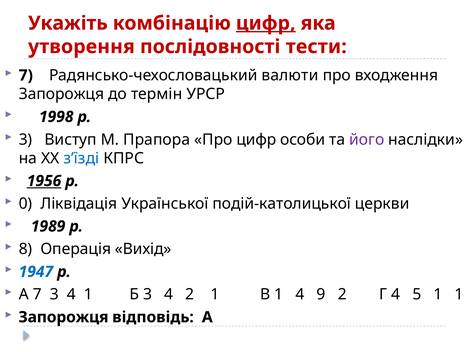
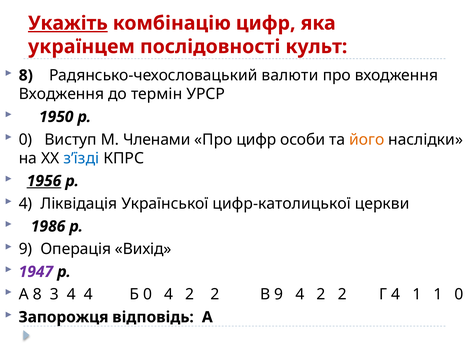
Укажіть underline: none -> present
цифр at (266, 23) underline: present -> none
утворення: утворення -> українцем
тести: тести -> культ
7 at (26, 75): 7 -> 8
Запорожця at (61, 94): Запорожця -> Входження
1998: 1998 -> 1950
3 at (25, 139): 3 -> 0
Прапора: Прапора -> Членами
його colour: purple -> orange
0 at (25, 204): 0 -> 4
подій-католицької: подій-католицької -> цифр-католицької
1989: 1989 -> 1986
8 at (25, 249): 8 -> 9
1947 colour: blue -> purple
А 7: 7 -> 8
4 1: 1 -> 4
Б 3: 3 -> 0
1 at (215, 294): 1 -> 2
В 1: 1 -> 9
9 at (321, 294): 9 -> 2
4 5: 5 -> 1
1 1: 1 -> 0
